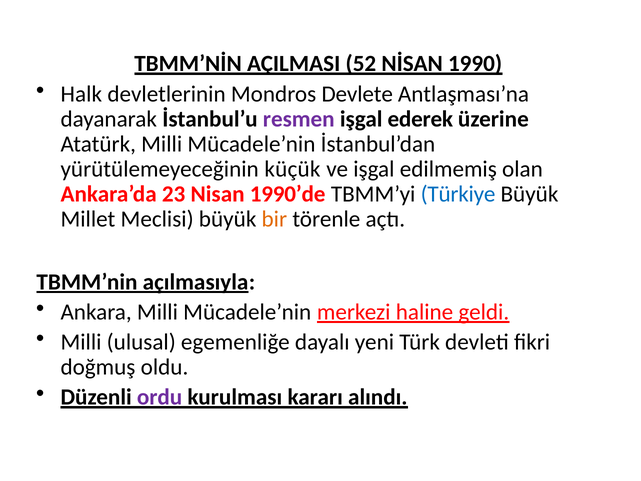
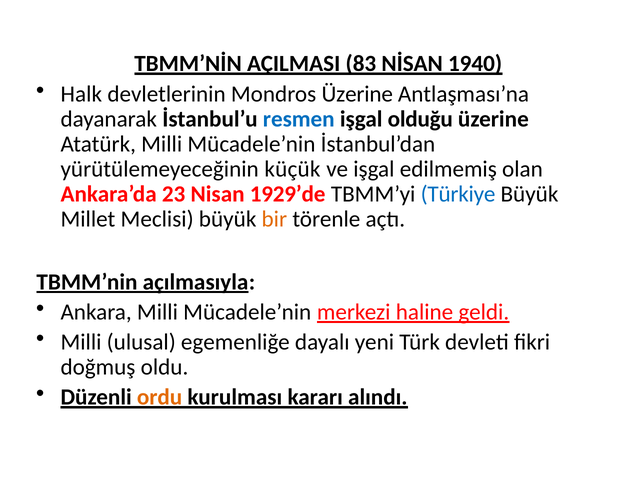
52: 52 -> 83
1990: 1990 -> 1940
Mondros Devlete: Devlete -> Üzerine
resmen colour: purple -> blue
ederek: ederek -> olduğu
1990’de: 1990’de -> 1929’de
ordu colour: purple -> orange
